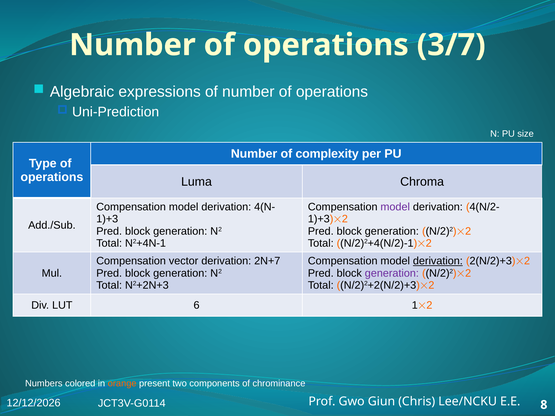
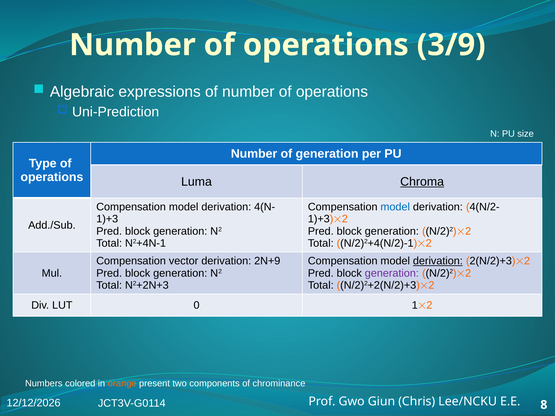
3/7: 3/7 -> 3/9
of complexity: complexity -> generation
Chroma underline: none -> present
model at (395, 207) colour: purple -> blue
2N+7: 2N+7 -> 2N+9
6: 6 -> 0
